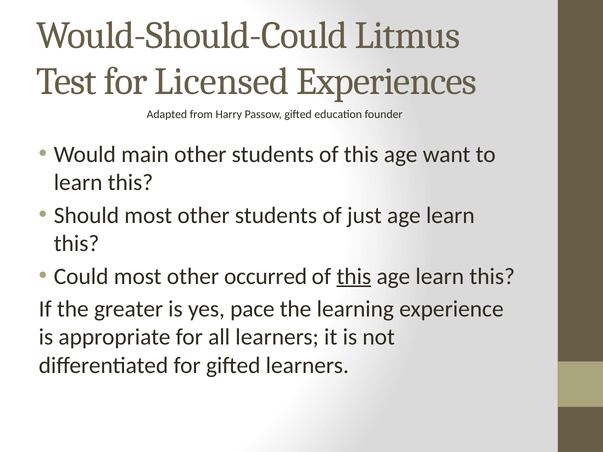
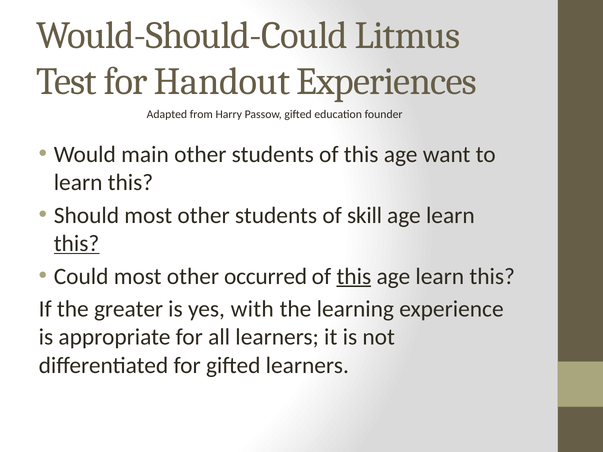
Licensed: Licensed -> Handout
just: just -> skill
this at (77, 244) underline: none -> present
pace: pace -> with
